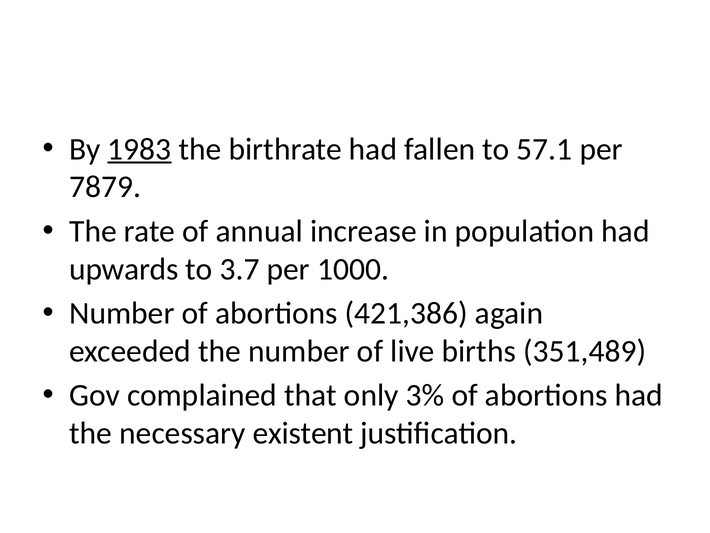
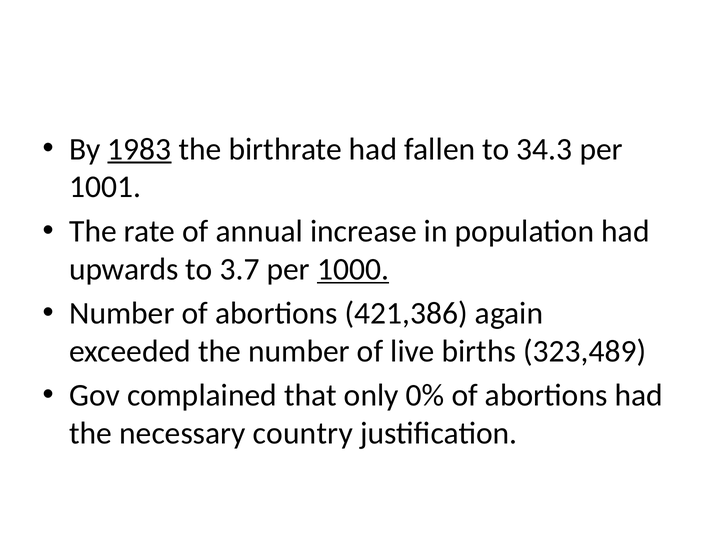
57.1: 57.1 -> 34.3
7879: 7879 -> 1001
1000 underline: none -> present
351,489: 351,489 -> 323,489
3%: 3% -> 0%
existent: existent -> country
